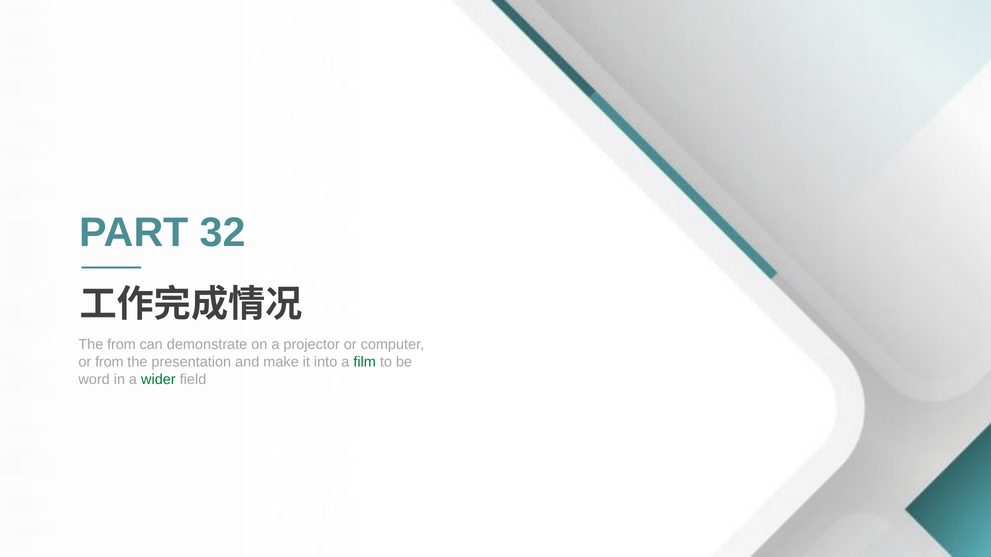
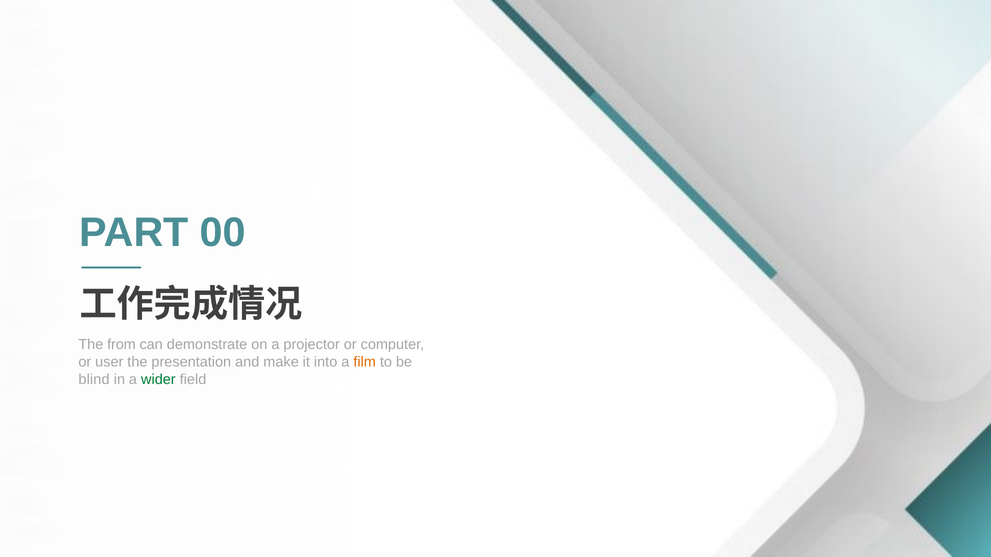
32: 32 -> 00
or from: from -> user
film colour: green -> orange
word: word -> blind
